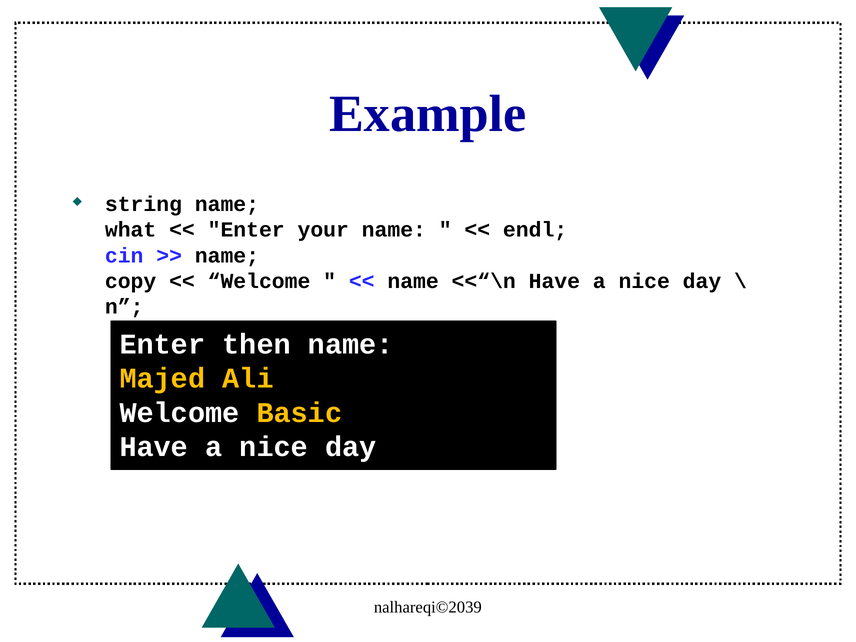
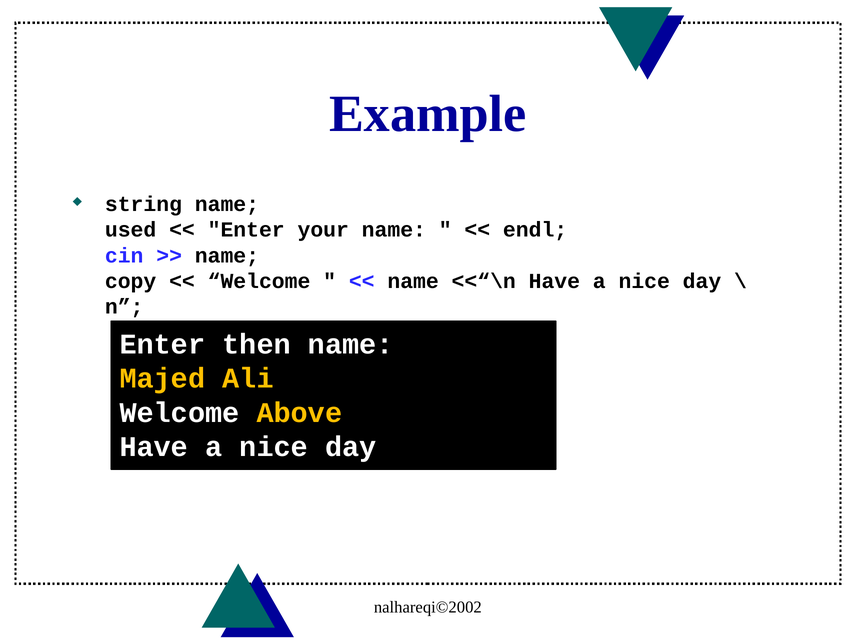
what: what -> used
Basic: Basic -> Above
nalhareqi©2039: nalhareqi©2039 -> nalhareqi©2002
